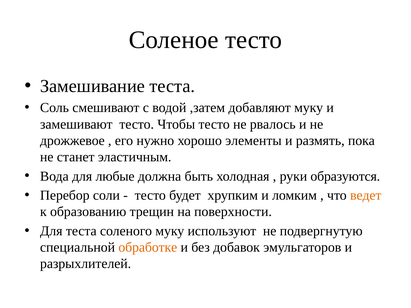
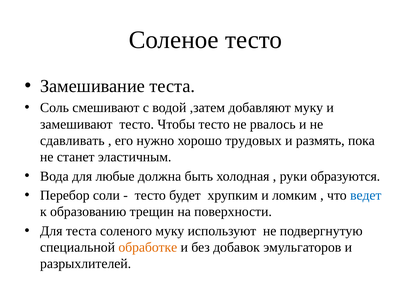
дрожжевое: дрожжевое -> сдавливать
элементы: элементы -> трудовых
ведет colour: orange -> blue
